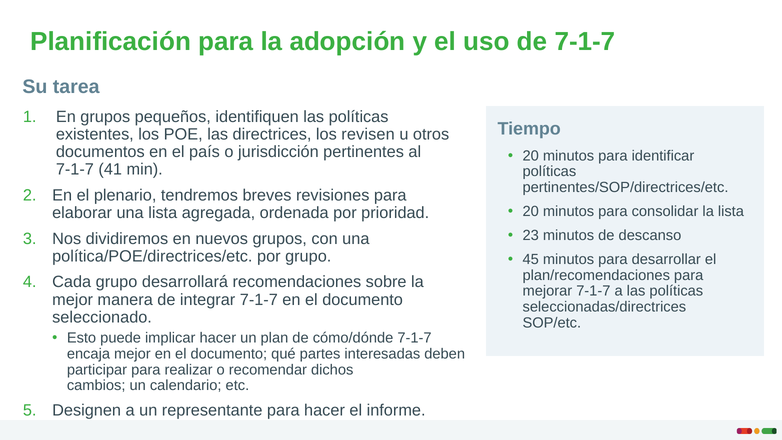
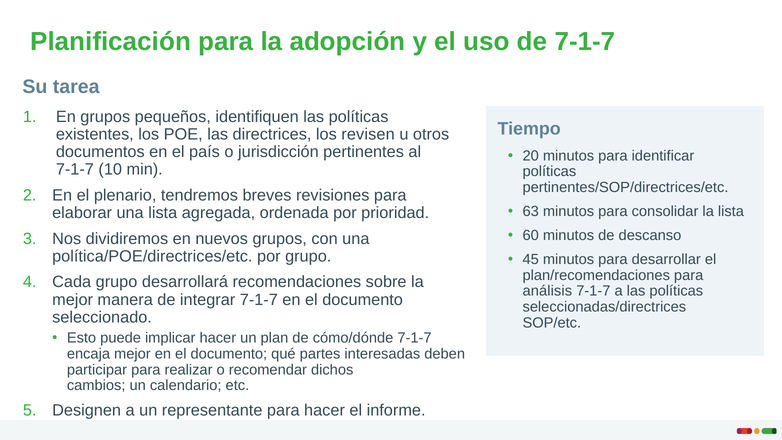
41: 41 -> 10
20 at (531, 211): 20 -> 63
23: 23 -> 60
mejorar: mejorar -> análisis
